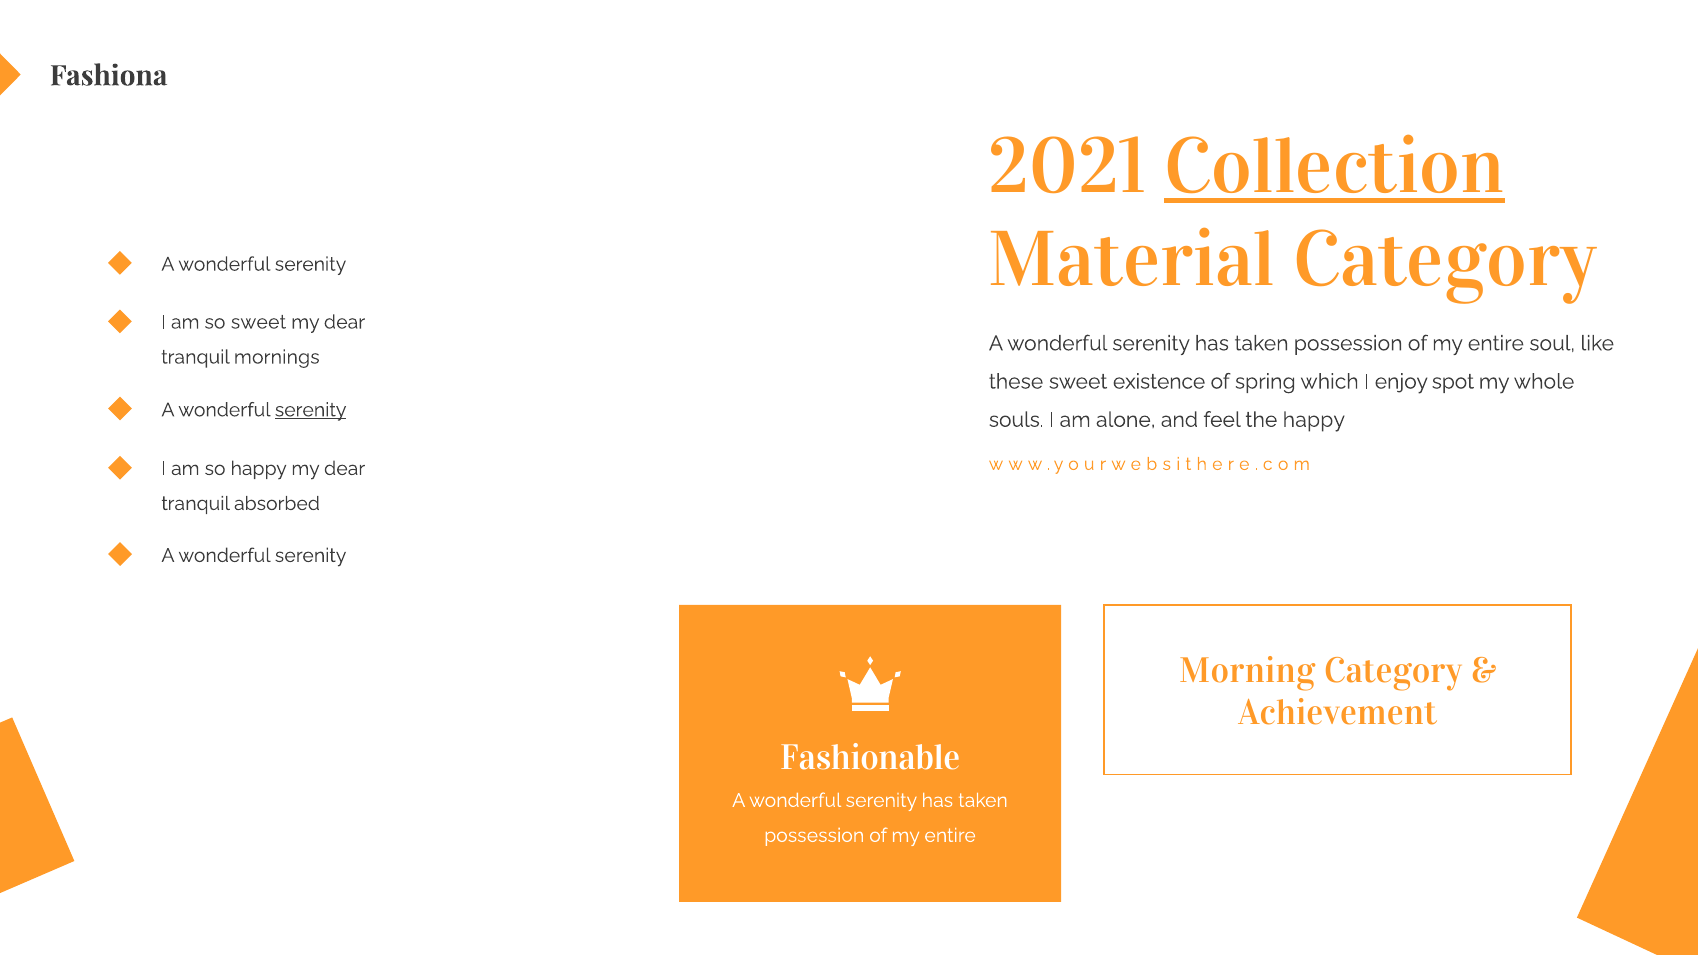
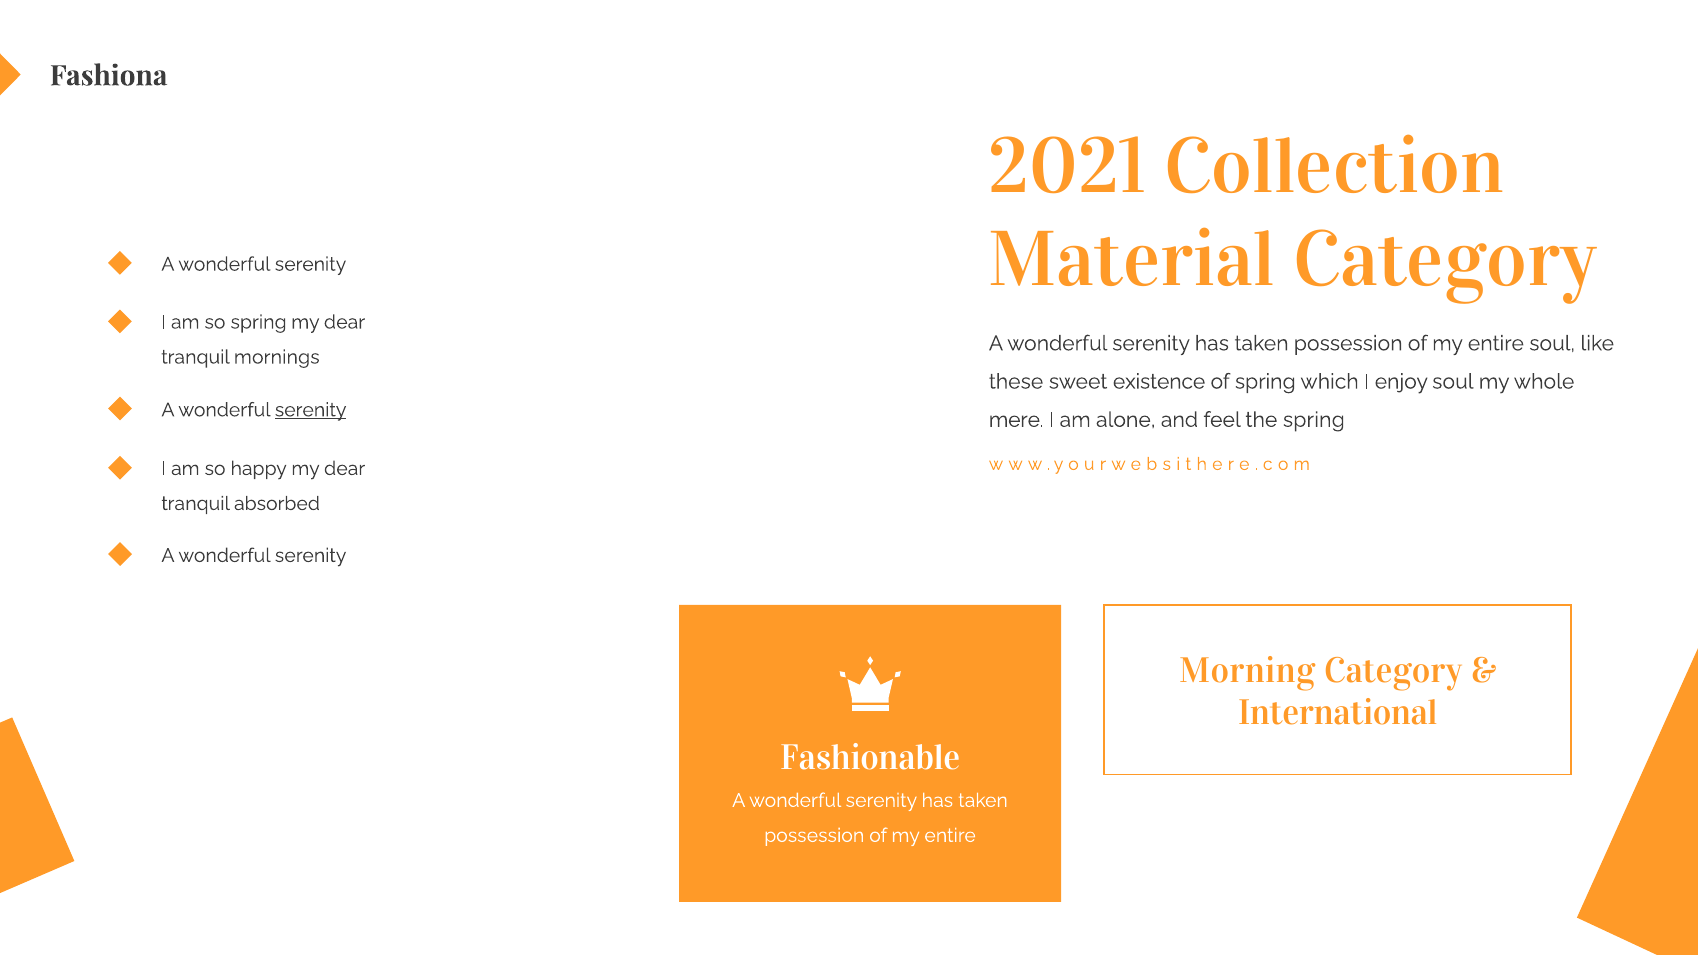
Collection underline: present -> none
so sweet: sweet -> spring
enjoy spot: spot -> soul
souls: souls -> mere
the happy: happy -> spring
Achievement: Achievement -> International
